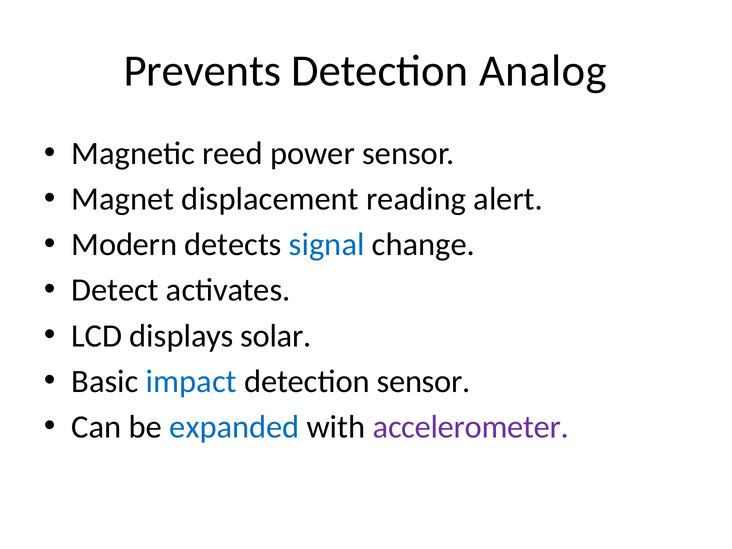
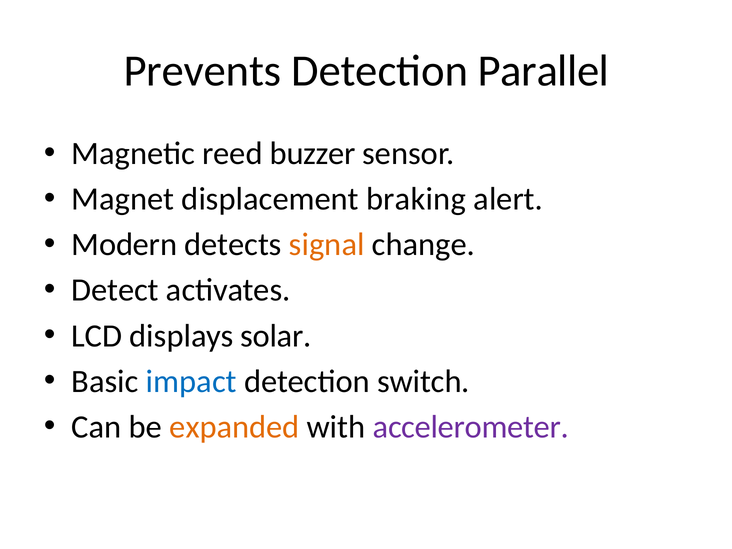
Analog: Analog -> Parallel
power: power -> buzzer
reading: reading -> braking
signal colour: blue -> orange
detection sensor: sensor -> switch
expanded colour: blue -> orange
